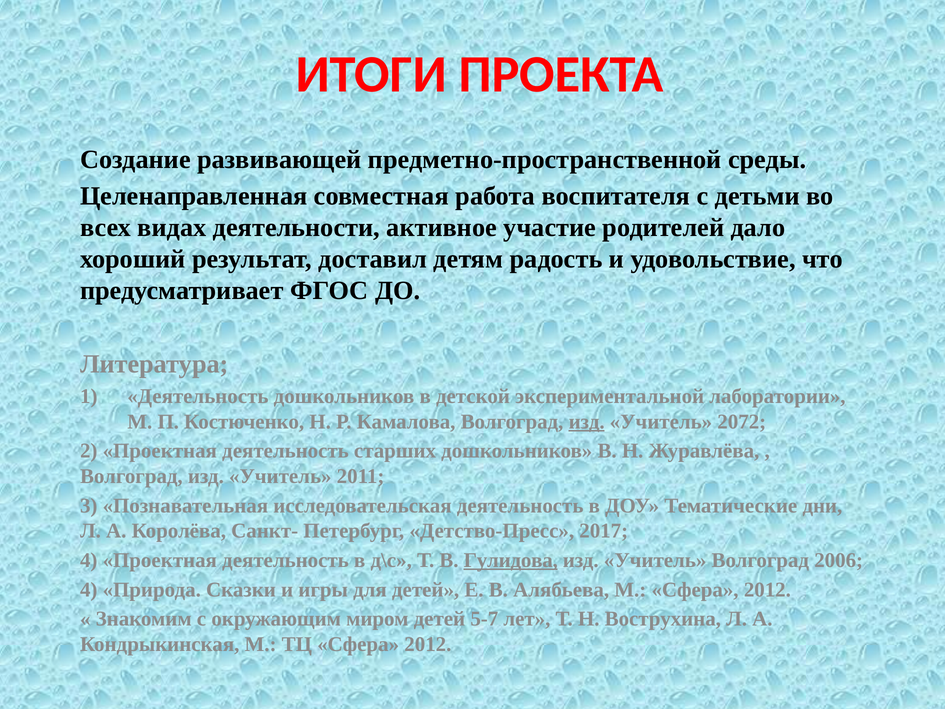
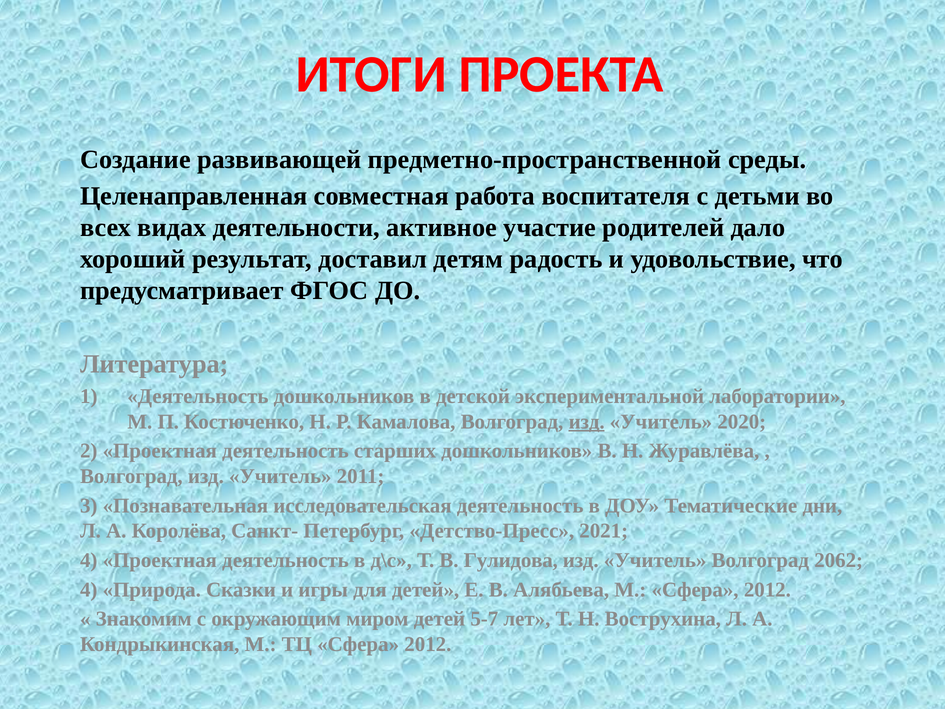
2072: 2072 -> 2020
2017: 2017 -> 2021
Гулидова underline: present -> none
2006: 2006 -> 2062
